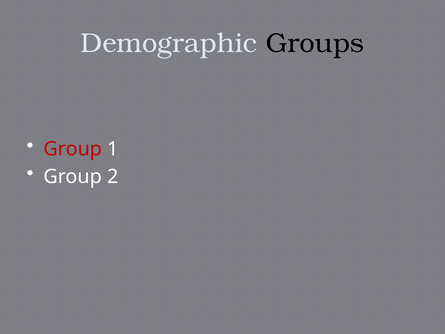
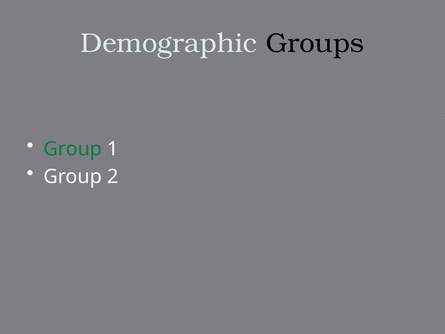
Group at (73, 149) colour: red -> green
